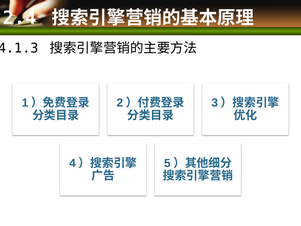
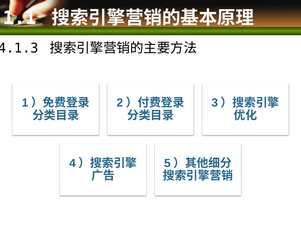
2.4: 2.4 -> 1.1
